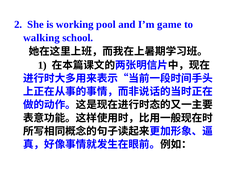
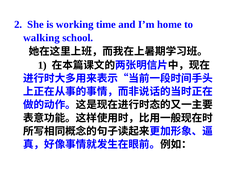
pool: pool -> time
game: game -> home
